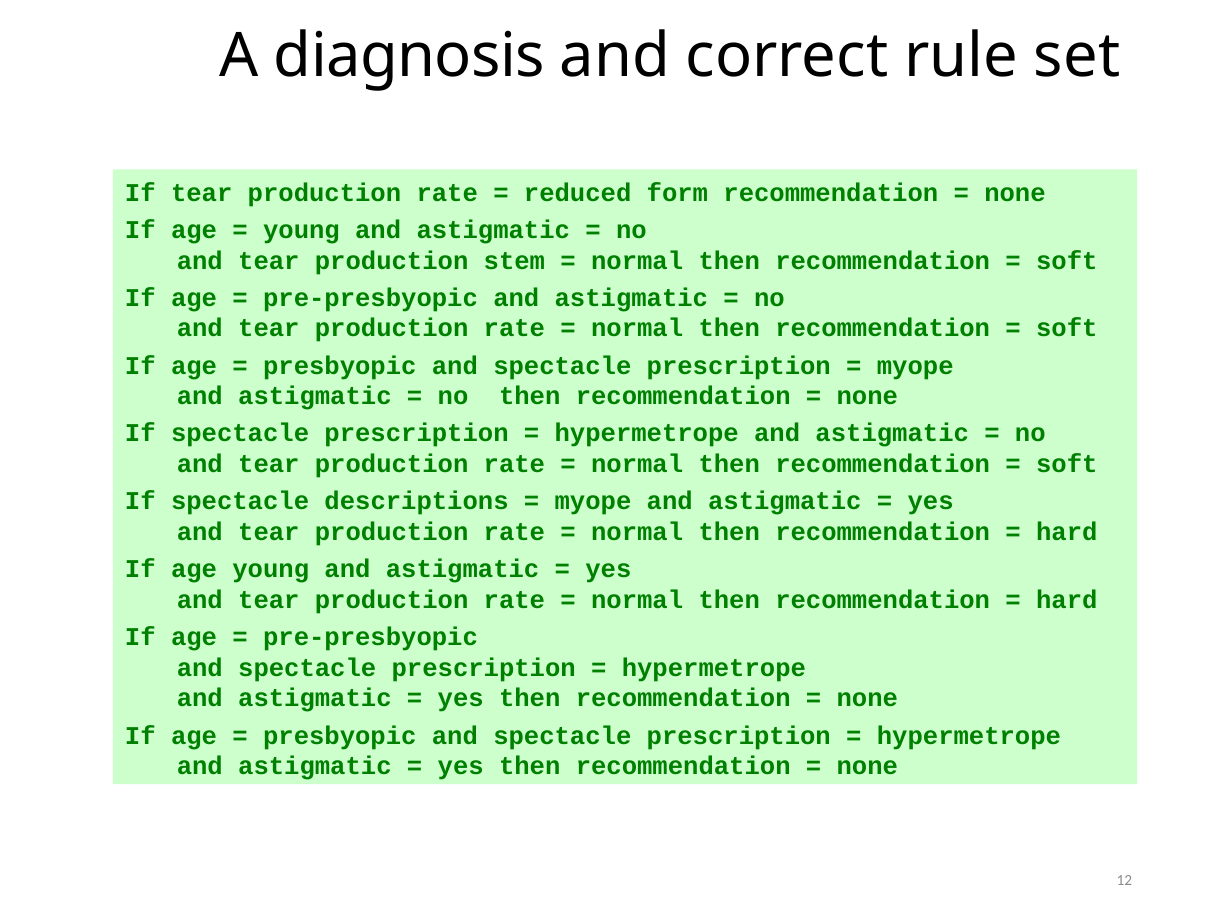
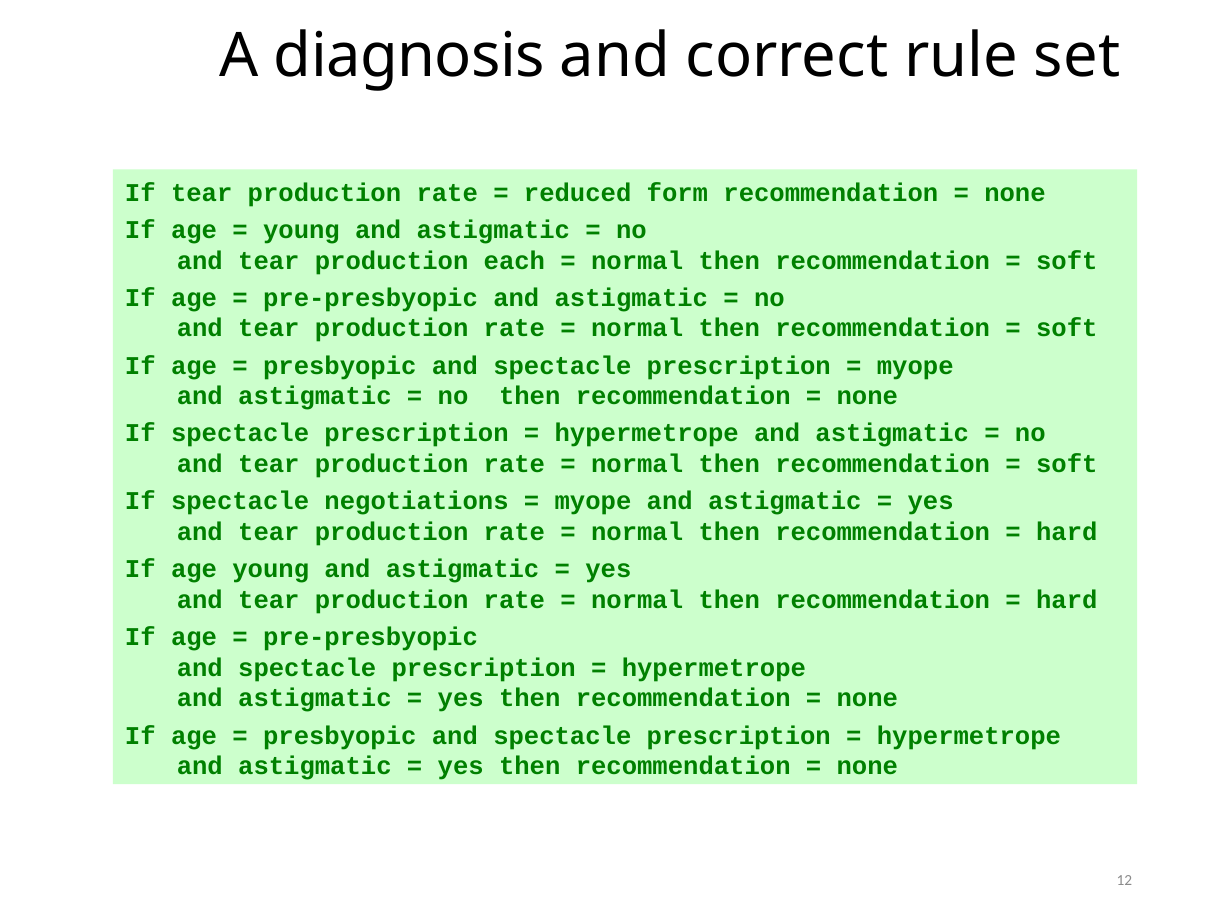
stem: stem -> each
descriptions: descriptions -> negotiations
